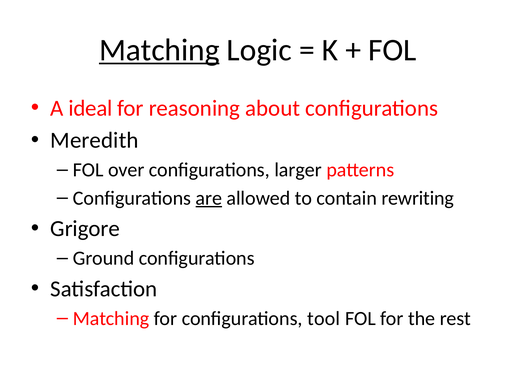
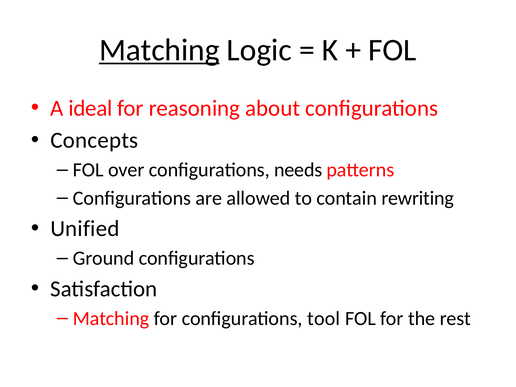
Meredith: Meredith -> Concepts
larger: larger -> needs
are underline: present -> none
Grigore: Grigore -> Unified
